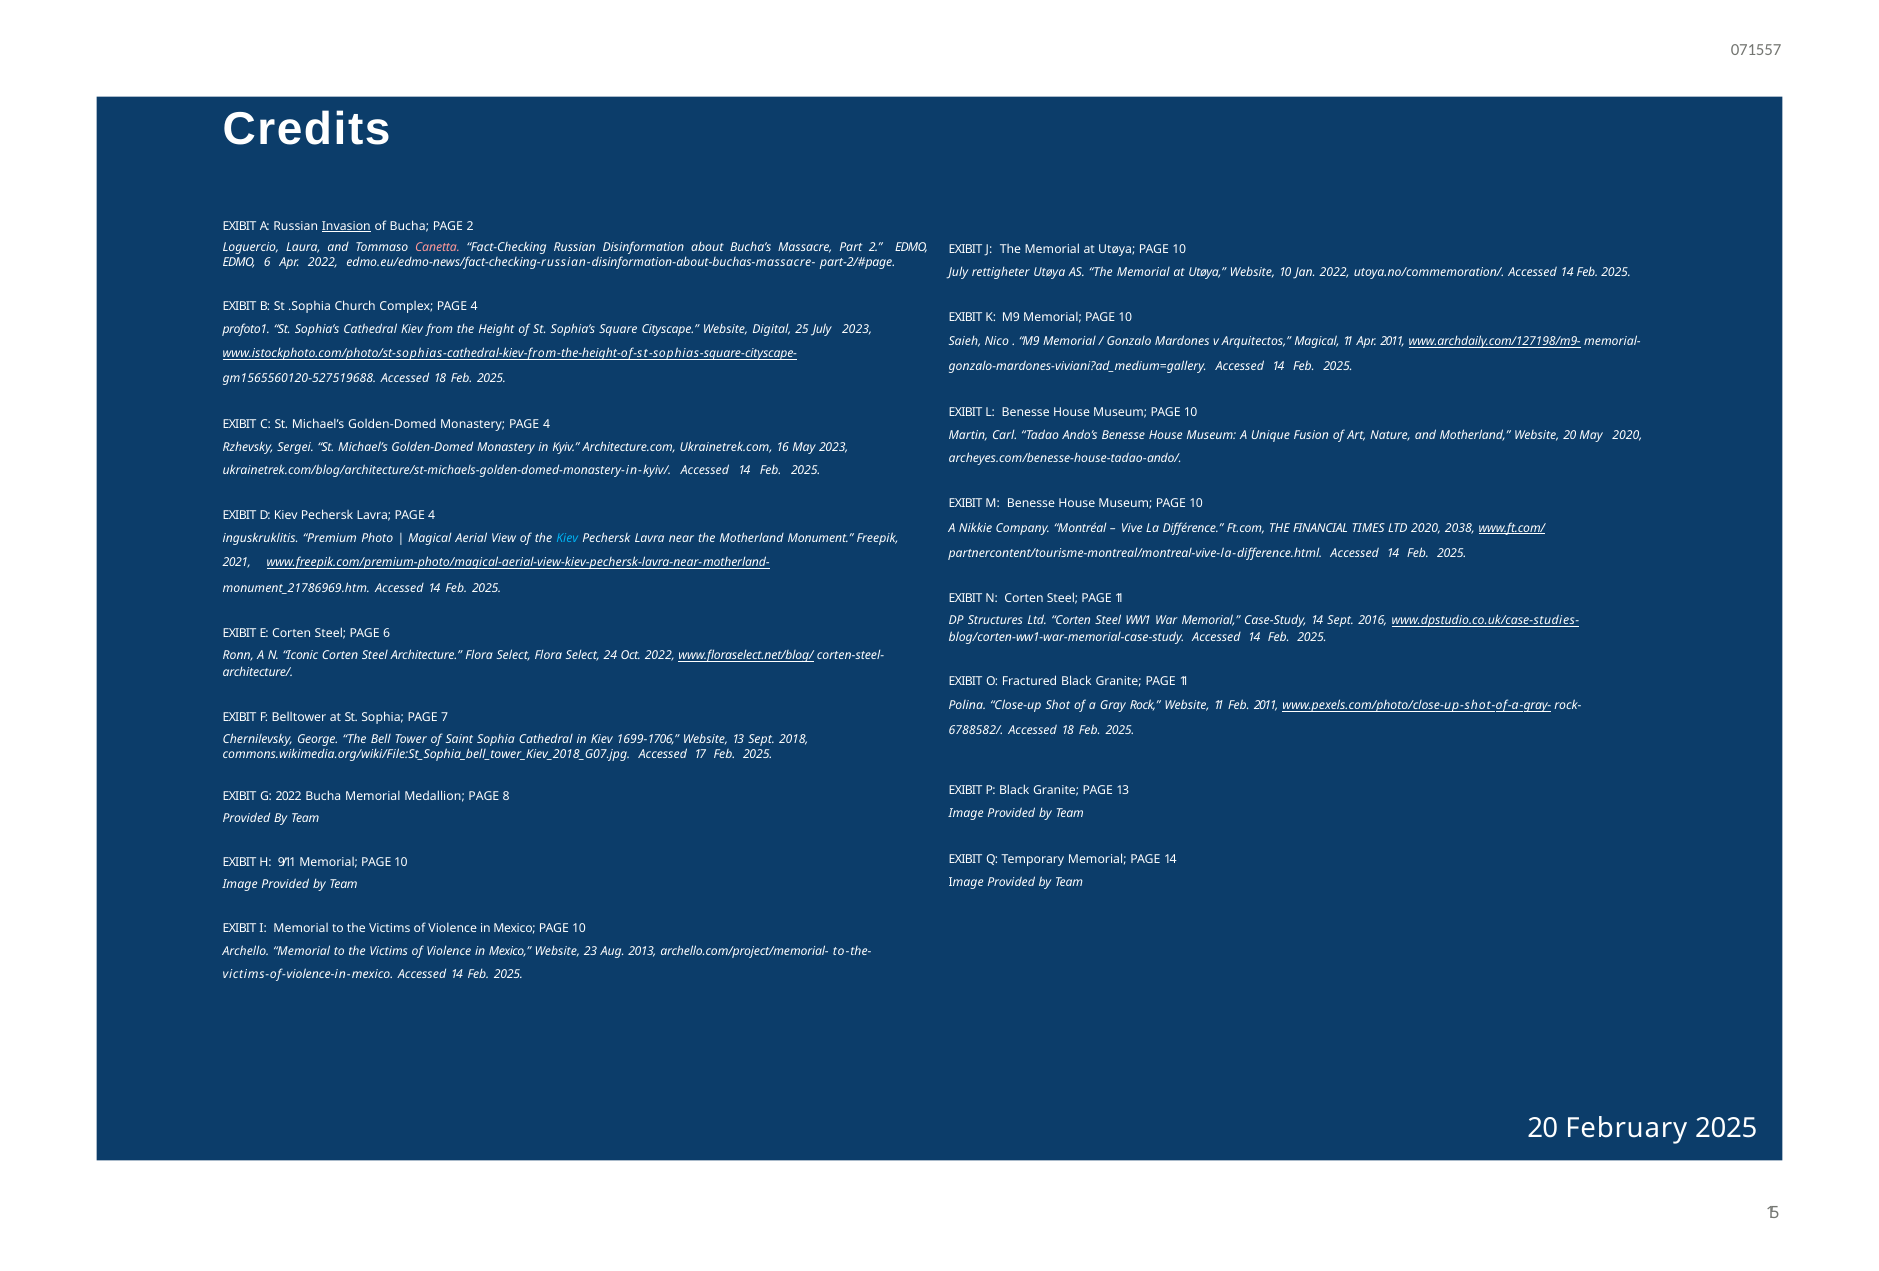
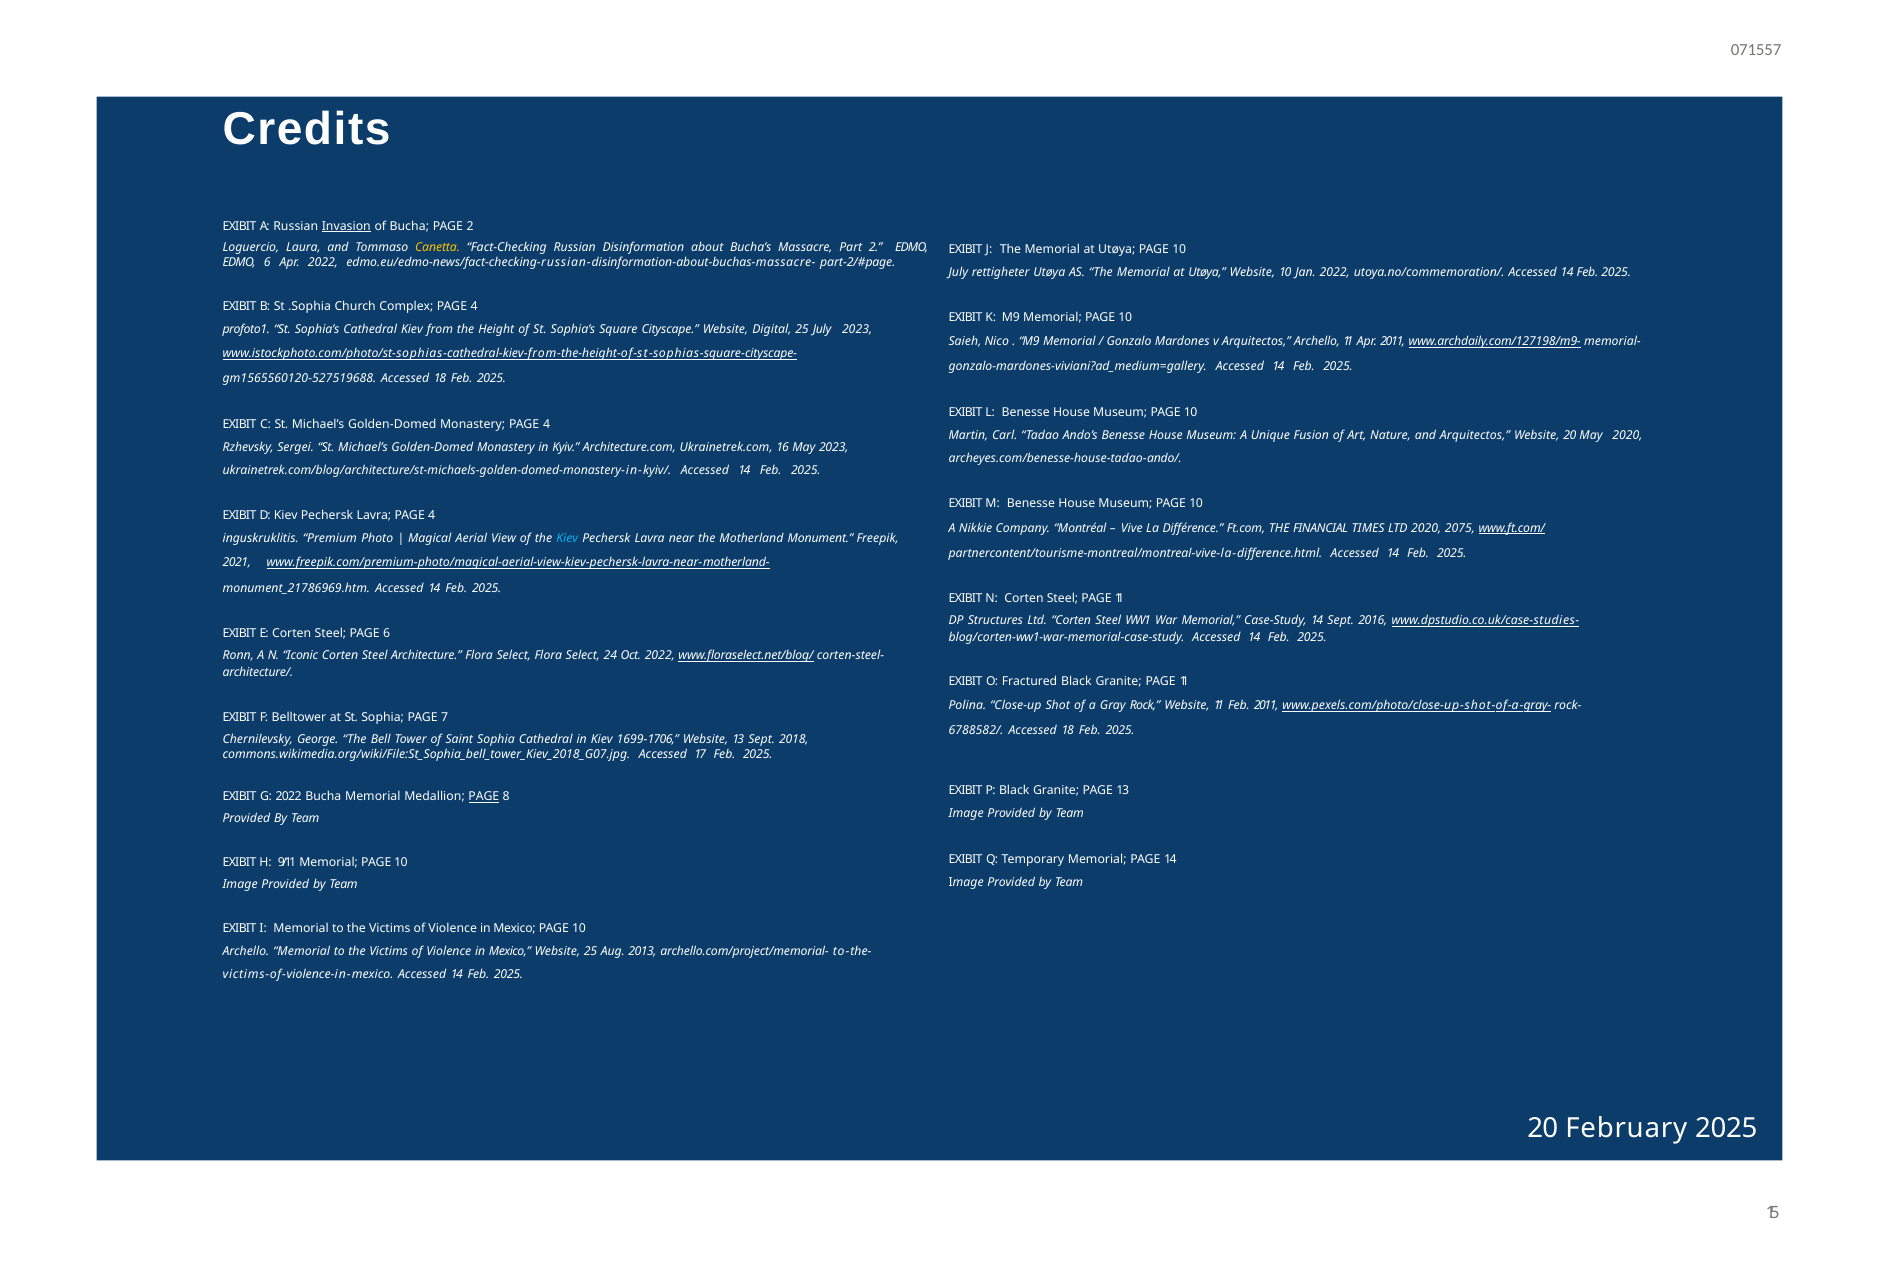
Canetta colour: pink -> yellow
Arquitectos Magical: Magical -> Archello
and Motherland: Motherland -> Arquitectos
2038: 2038 -> 2075
PAGE at (484, 797) underline: none -> present
Website 23: 23 -> 25
